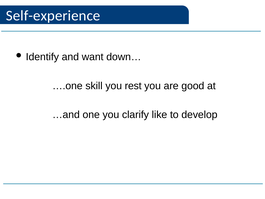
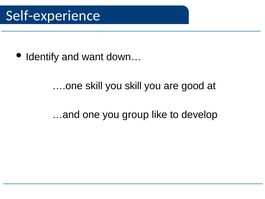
you rest: rest -> skill
clarify: clarify -> group
